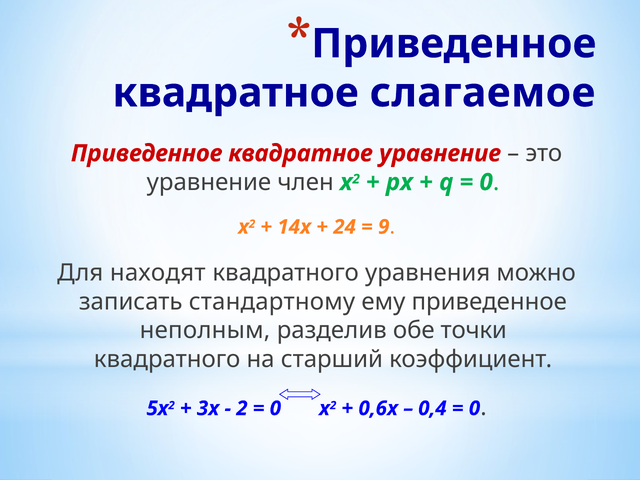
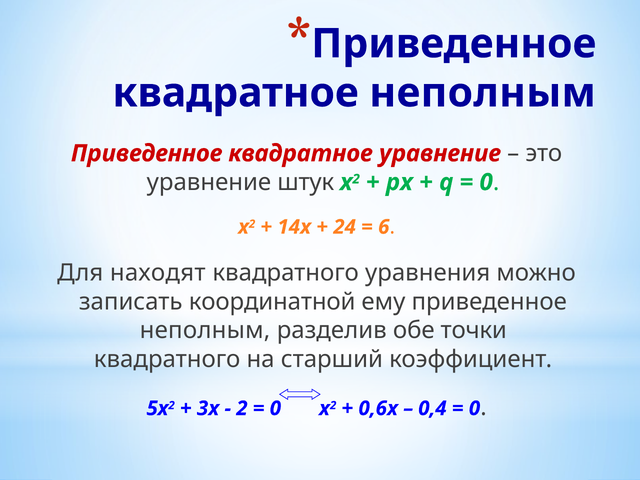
квадратное слагаемое: слагаемое -> неполным
член: член -> штук
9: 9 -> 6
стандартному: стандартному -> координатной
